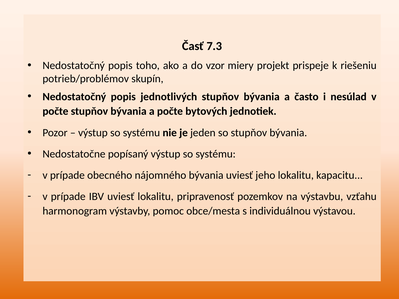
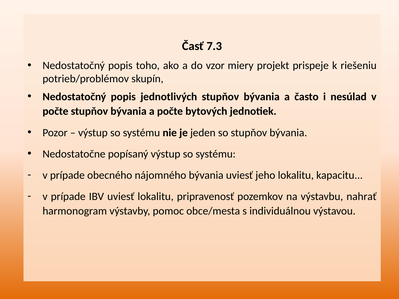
vzťahu: vzťahu -> nahrať
